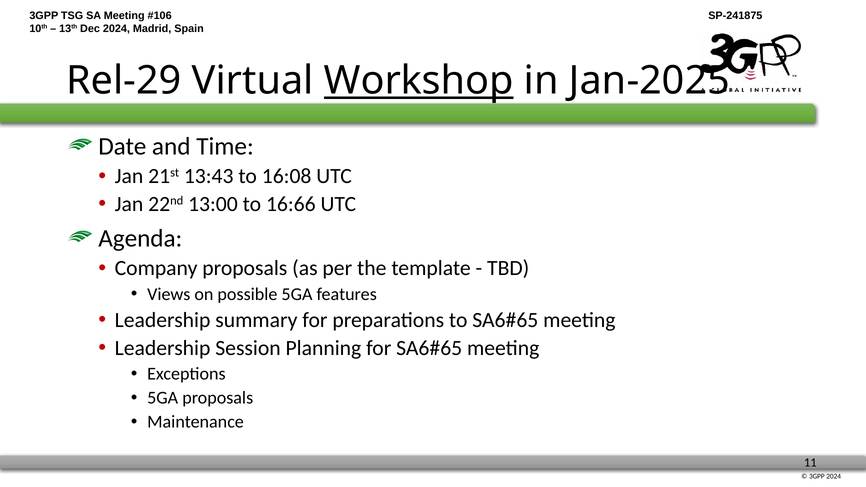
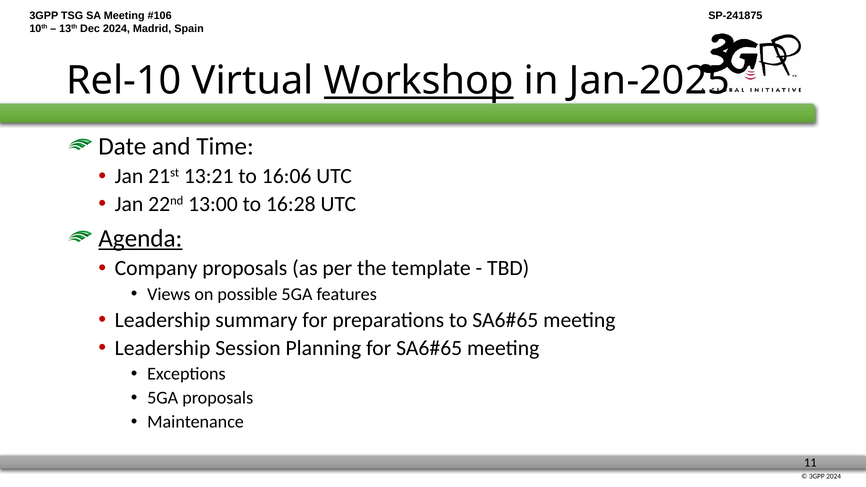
Rel-29: Rel-29 -> Rel-10
13:43: 13:43 -> 13:21
16:08: 16:08 -> 16:06
16:66: 16:66 -> 16:28
Agenda underline: none -> present
